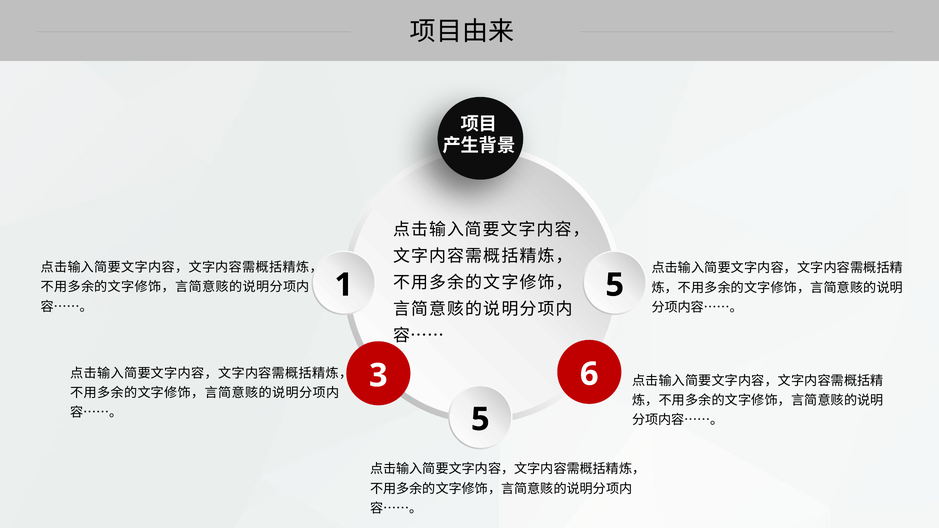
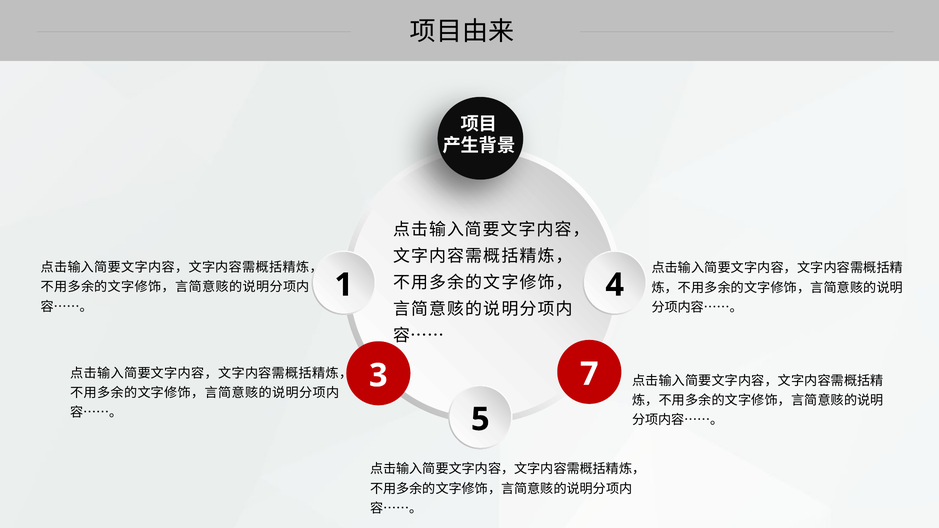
1 5: 5 -> 4
6: 6 -> 7
